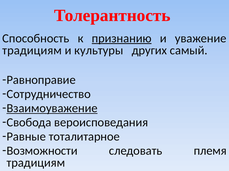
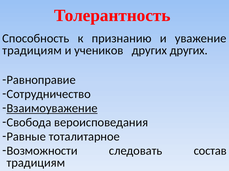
признанию underline: present -> none
культуры: культуры -> учеников
других самый: самый -> других
племя: племя -> состав
